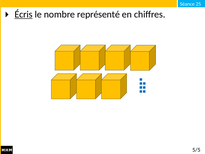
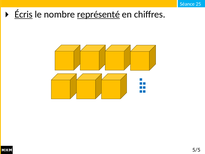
représenté underline: none -> present
